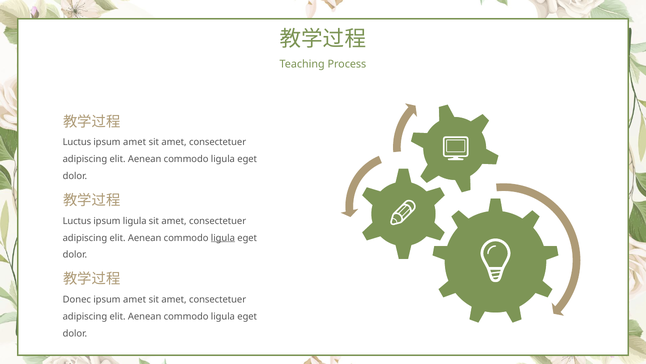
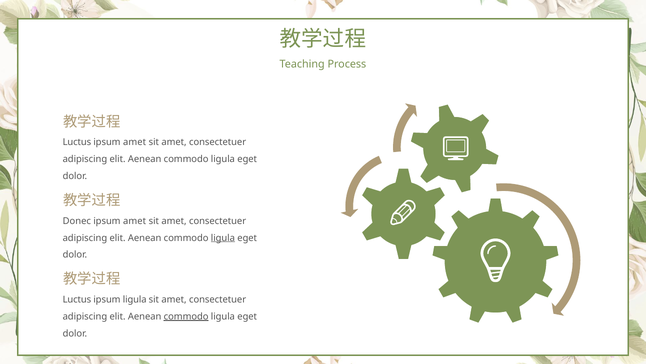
Luctus at (77, 221): Luctus -> Donec
ligula at (135, 221): ligula -> amet
Donec at (77, 299): Donec -> Luctus
amet at (135, 299): amet -> ligula
commodo at (186, 316) underline: none -> present
